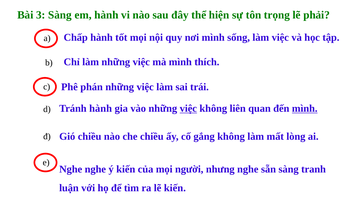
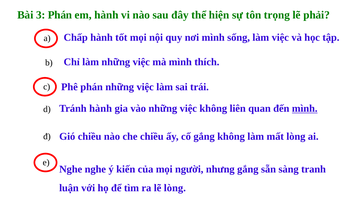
3 Sàng: Sàng -> Phán
việc at (188, 108) underline: present -> none
nhưng nghe: nghe -> gắng
lẽ kiến: kiến -> lòng
